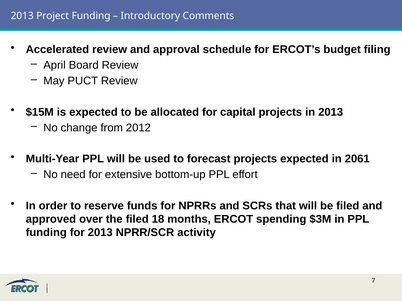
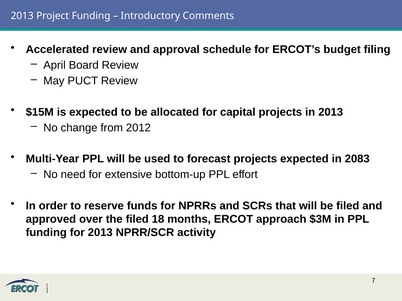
2061: 2061 -> 2083
spending: spending -> approach
